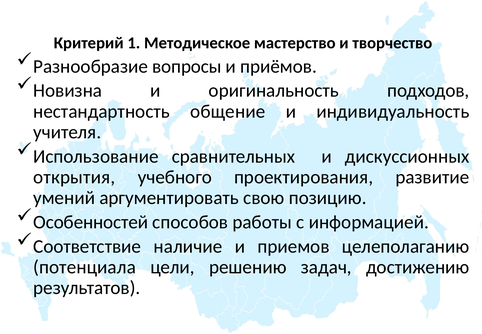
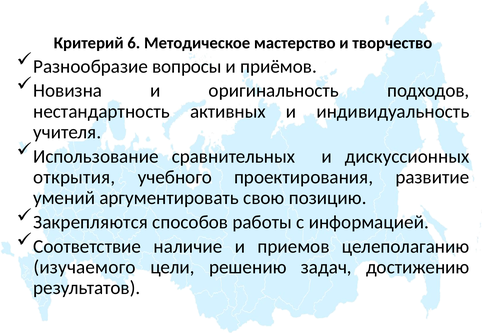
1: 1 -> 6
общение: общение -> активных
Особенностей: Особенностей -> Закрепляются
потенциала: потенциала -> изучаемого
